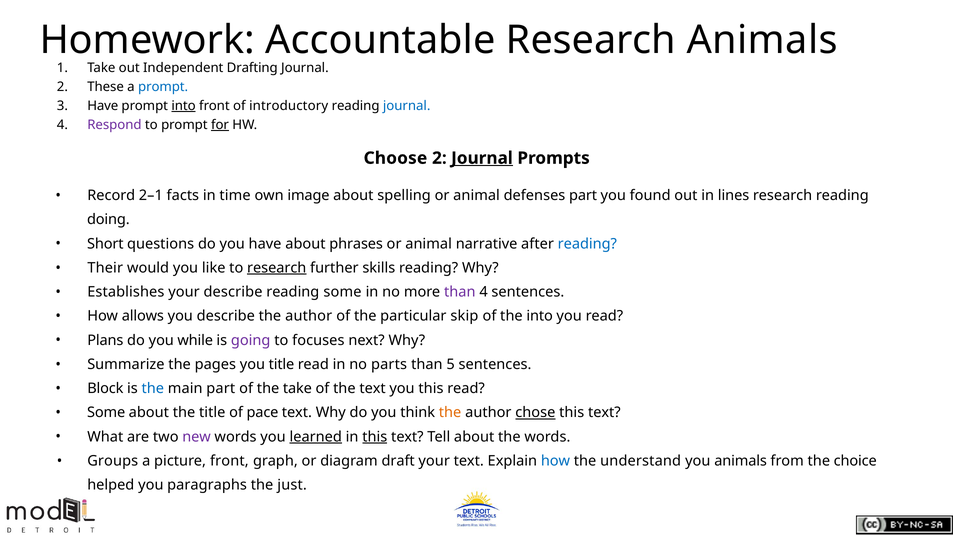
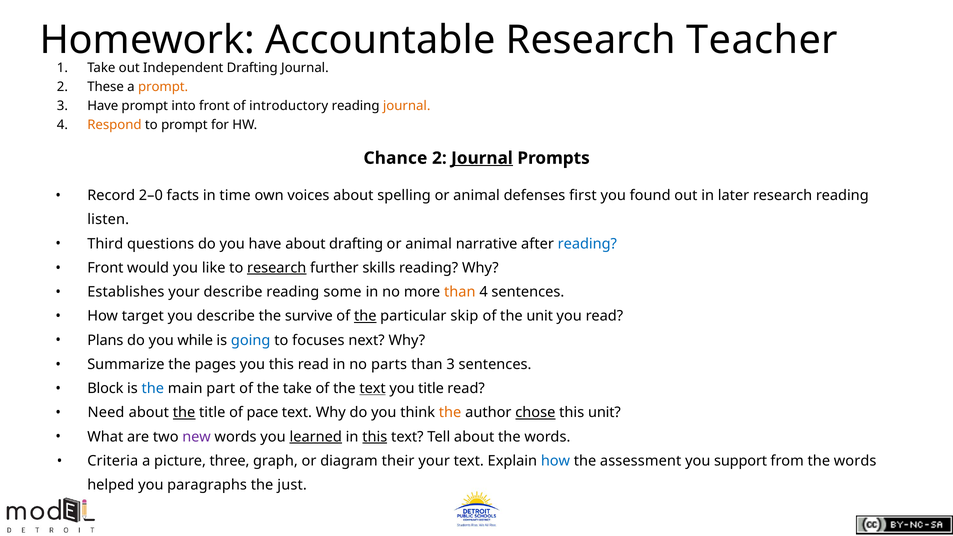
Research Animals: Animals -> Teacher
prompt at (163, 87) colour: blue -> orange
into at (184, 106) underline: present -> none
journal at (407, 106) colour: blue -> orange
Respond colour: purple -> orange
for underline: present -> none
Choose: Choose -> Chance
2–1: 2–1 -> 2–0
image: image -> voices
defenses part: part -> first
lines: lines -> later
doing: doing -> listen
Short: Short -> Third
about phrases: phrases -> drafting
Their at (105, 268): Their -> Front
than at (460, 292) colour: purple -> orange
allows: allows -> target
describe the author: author -> survive
the at (365, 316) underline: none -> present
the into: into -> unit
going colour: purple -> blue
you title: title -> this
than 5: 5 -> 3
text at (373, 389) underline: none -> present
you this: this -> title
Some at (106, 413): Some -> Need
the at (184, 413) underline: none -> present
text at (604, 413): text -> unit
Groups: Groups -> Criteria
picture front: front -> three
draft: draft -> their
understand: understand -> assessment
you animals: animals -> support
from the choice: choice -> words
